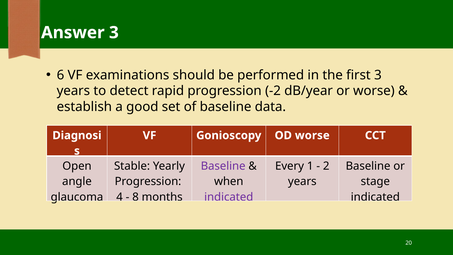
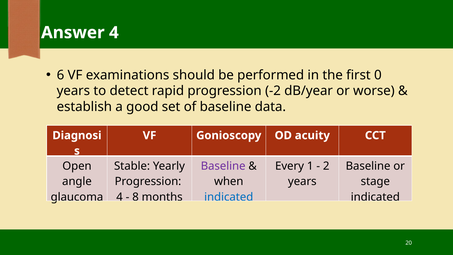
Answer 3: 3 -> 4
first 3: 3 -> 0
OD worse: worse -> acuity
indicated at (229, 197) colour: purple -> blue
